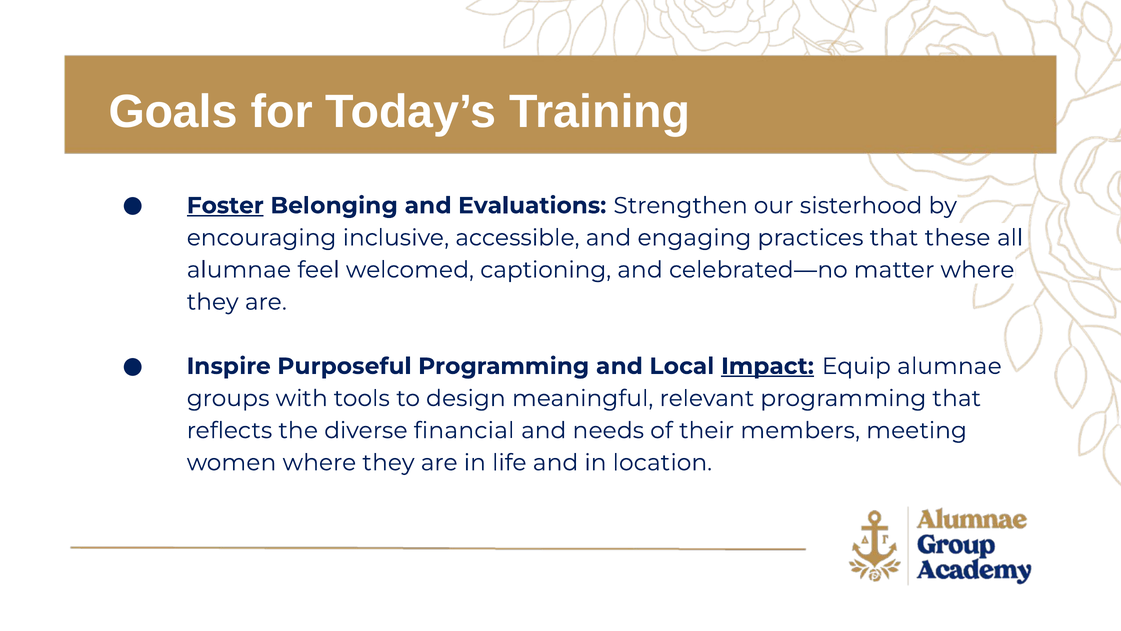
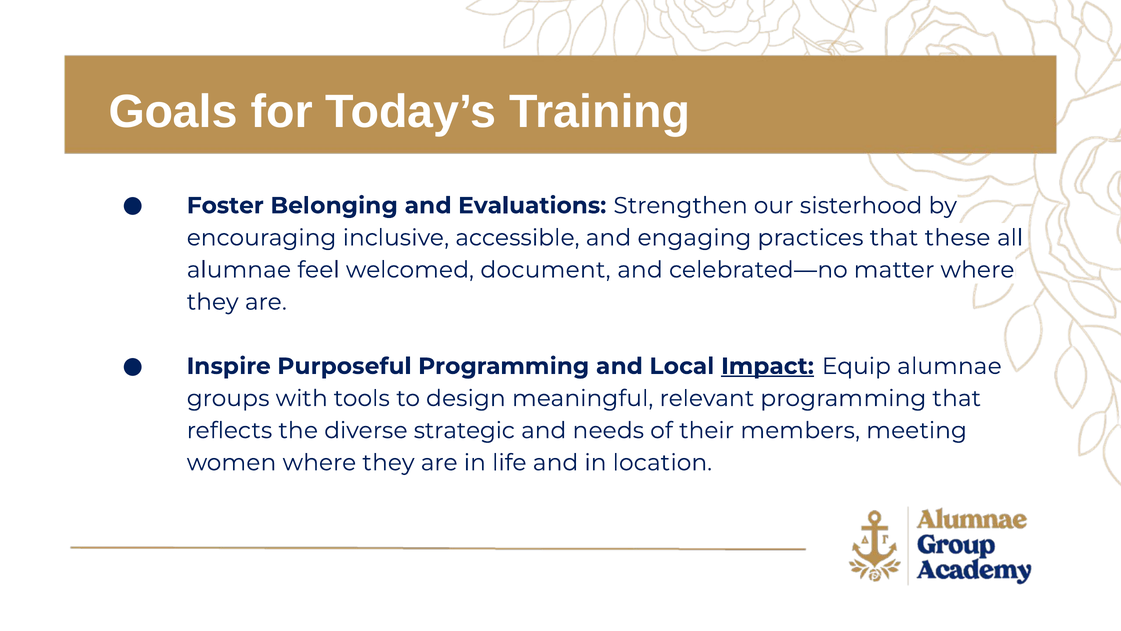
Foster underline: present -> none
captioning: captioning -> document
financial: financial -> strategic
